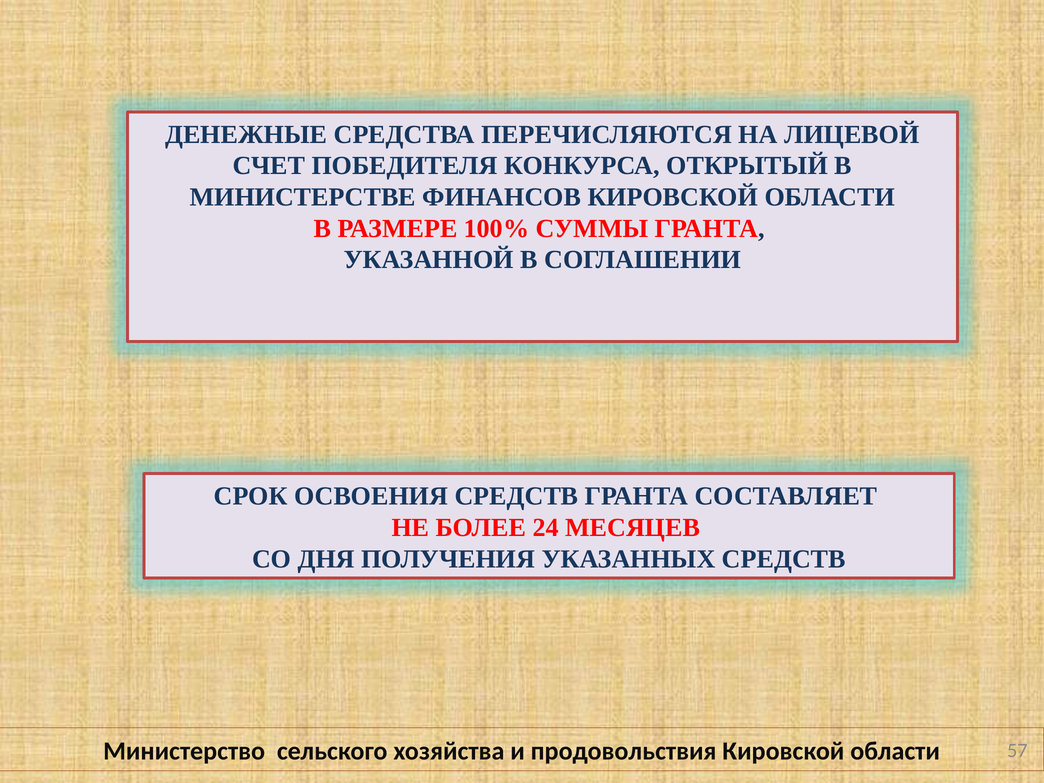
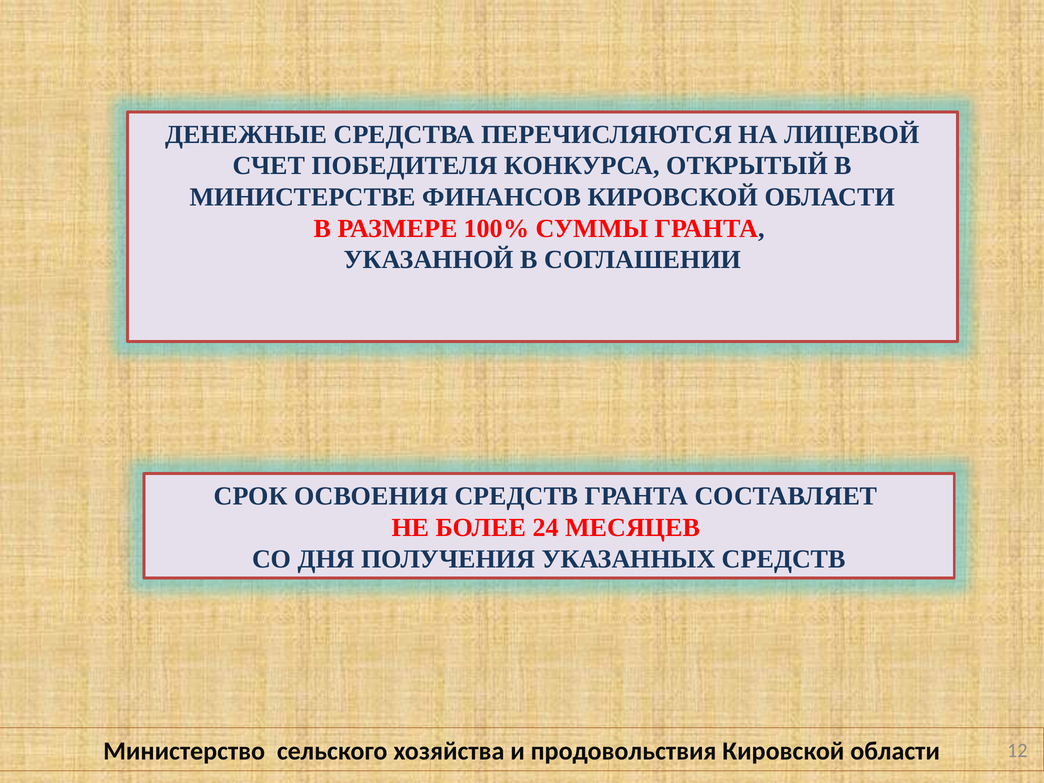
57: 57 -> 12
